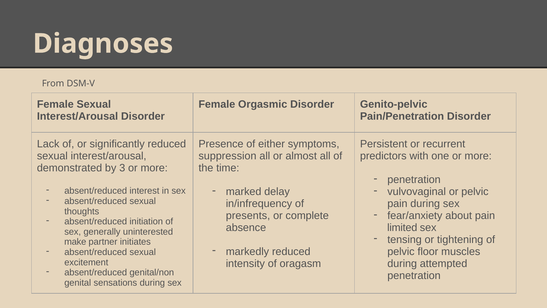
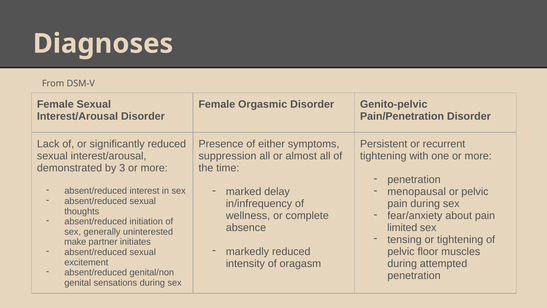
predictors at (383, 156): predictors -> tightening
vulvovaginal: vulvovaginal -> menopausal
presents: presents -> wellness
